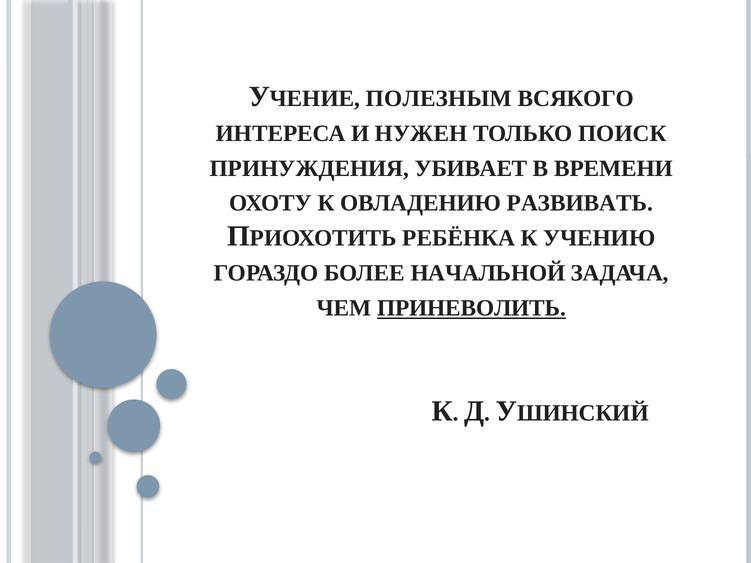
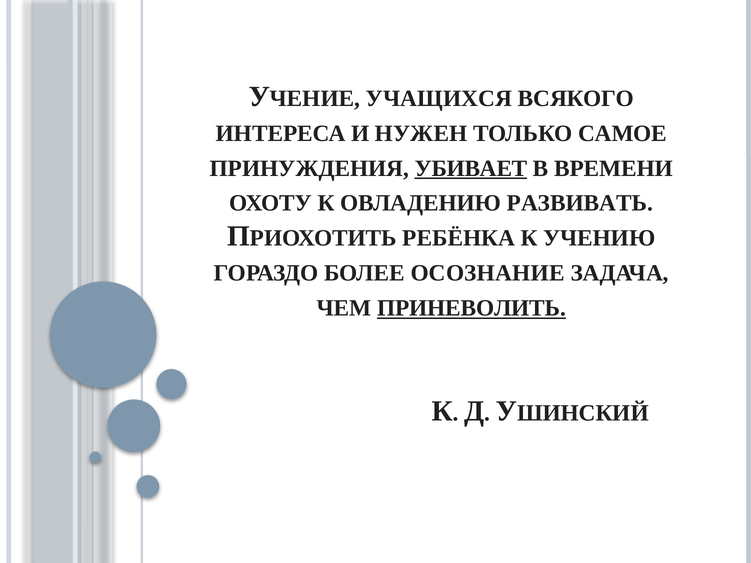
ПОЛЕЗНЫМ: ПОЛЕЗНЫМ -> УЧАЩИХСЯ
ПОИСК: ПОИСК -> САМОЕ
УБИВАЕТ underline: none -> present
НАЧАЛЬНОЙ: НАЧАЛЬНОЙ -> ОСОЗНАНИЕ
